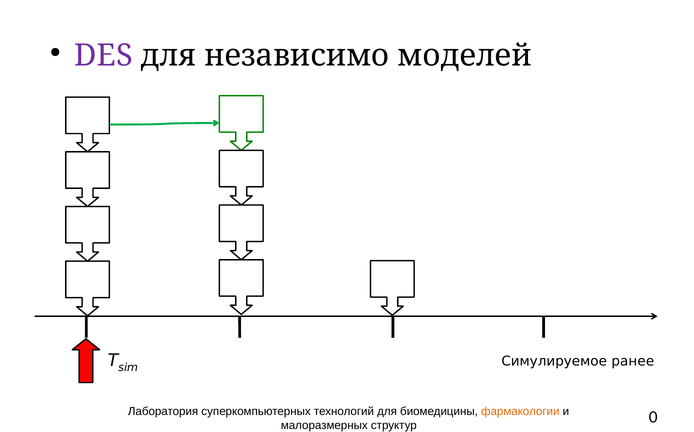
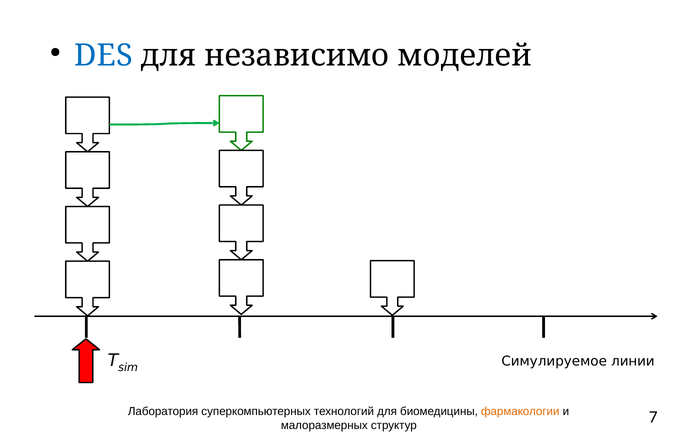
DES colour: purple -> blue
ранее: ранее -> линии
0: 0 -> 7
